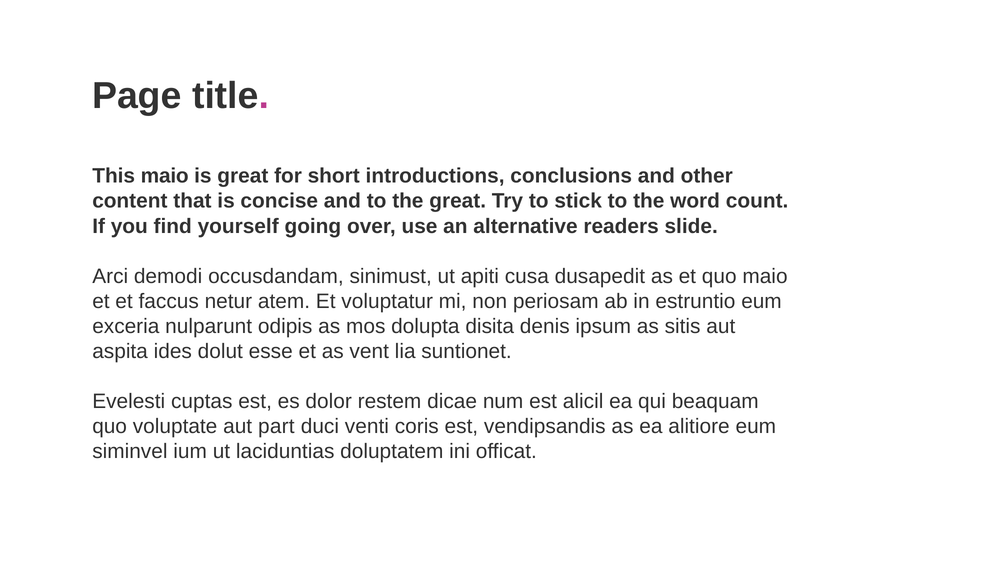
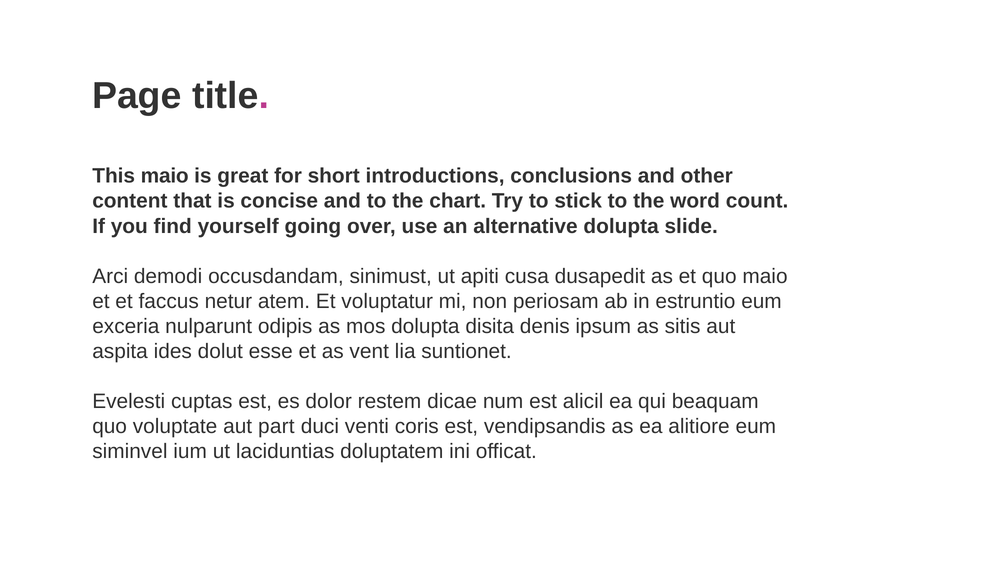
the great: great -> chart
alternative readers: readers -> dolupta
